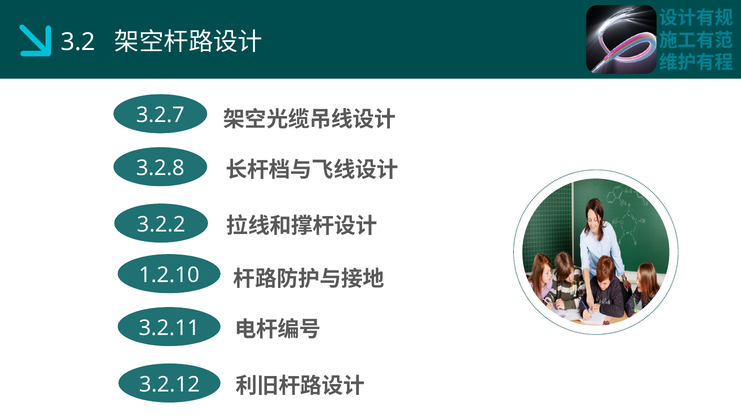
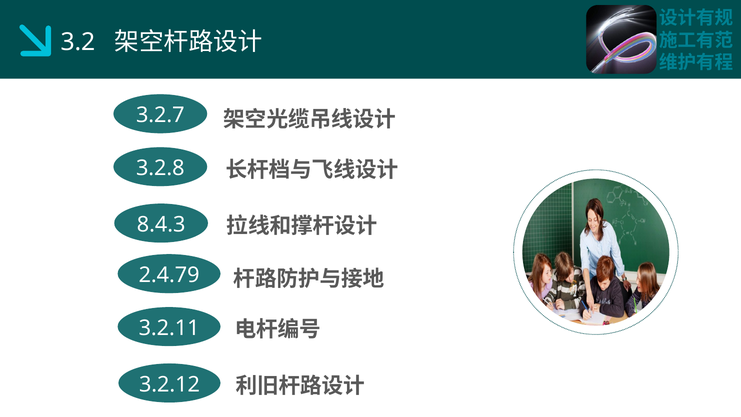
3.2.2: 3.2.2 -> 8.4.3
1.2.10: 1.2.10 -> 2.4.79
